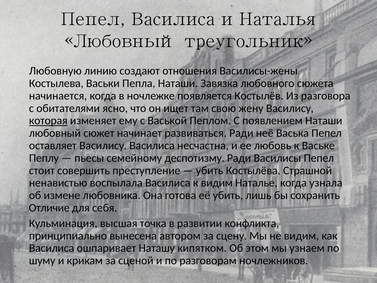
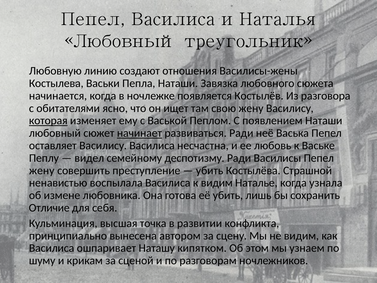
начинает underline: none -> present
пьесы: пьесы -> видел
стоит at (42, 170): стоит -> жену
